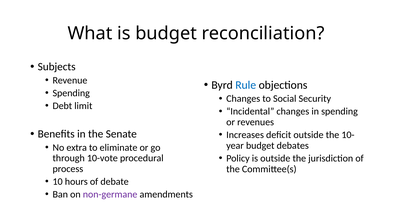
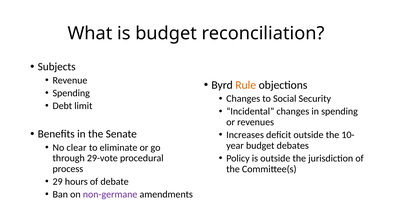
Rule colour: blue -> orange
extra: extra -> clear
10-vote: 10-vote -> 29-vote
10: 10 -> 29
